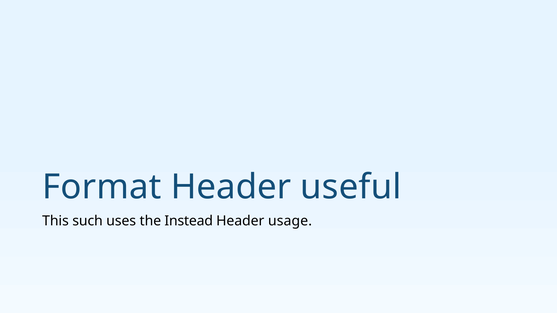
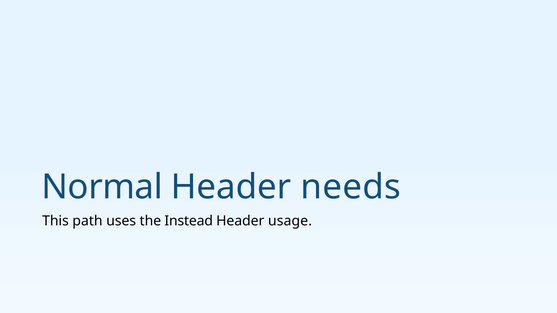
Format: Format -> Normal
useful: useful -> needs
such: such -> path
